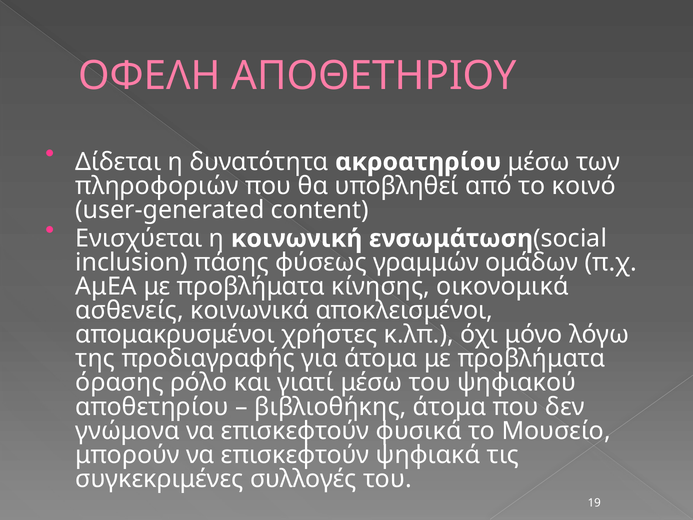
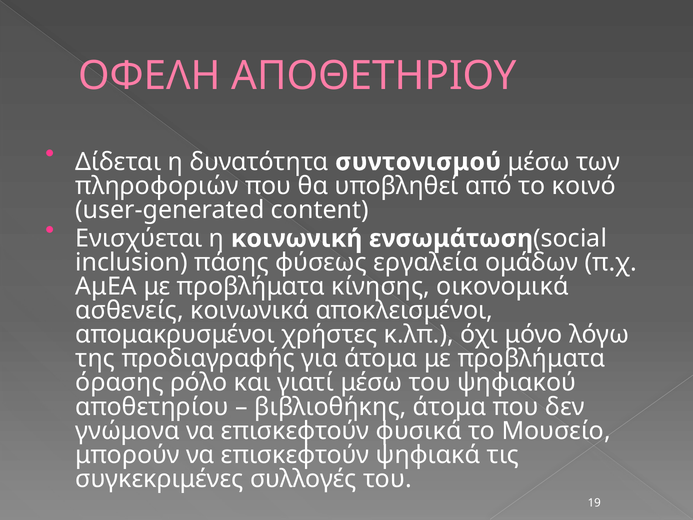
ακροατηρίου: ακροατηρίου -> συντονισμού
γραμμών: γραμμών -> εργαλεία
